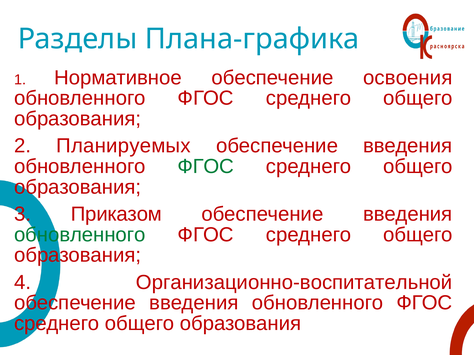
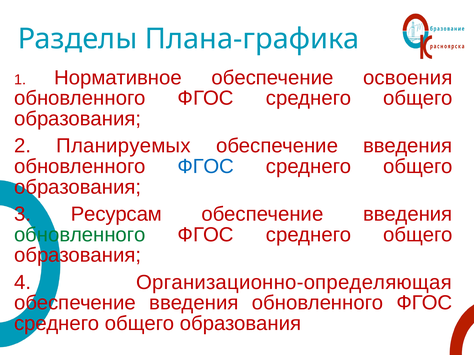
ФГОС at (206, 167) colour: green -> blue
Приказом: Приказом -> Ресурсам
Организационно-воспитательной: Организационно-воспитательной -> Организационно-определяющая
